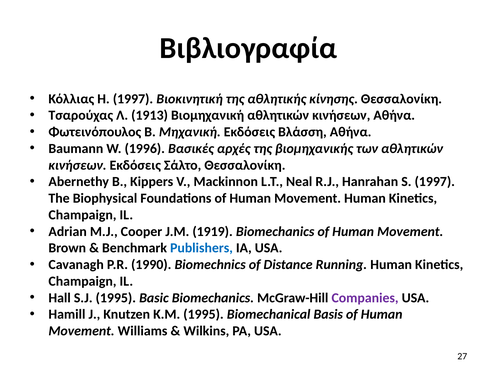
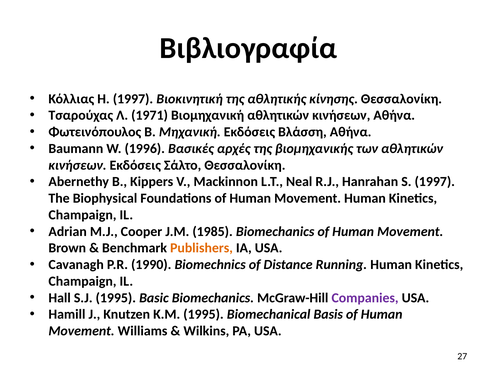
1913: 1913 -> 1971
1919: 1919 -> 1985
Publishers colour: blue -> orange
